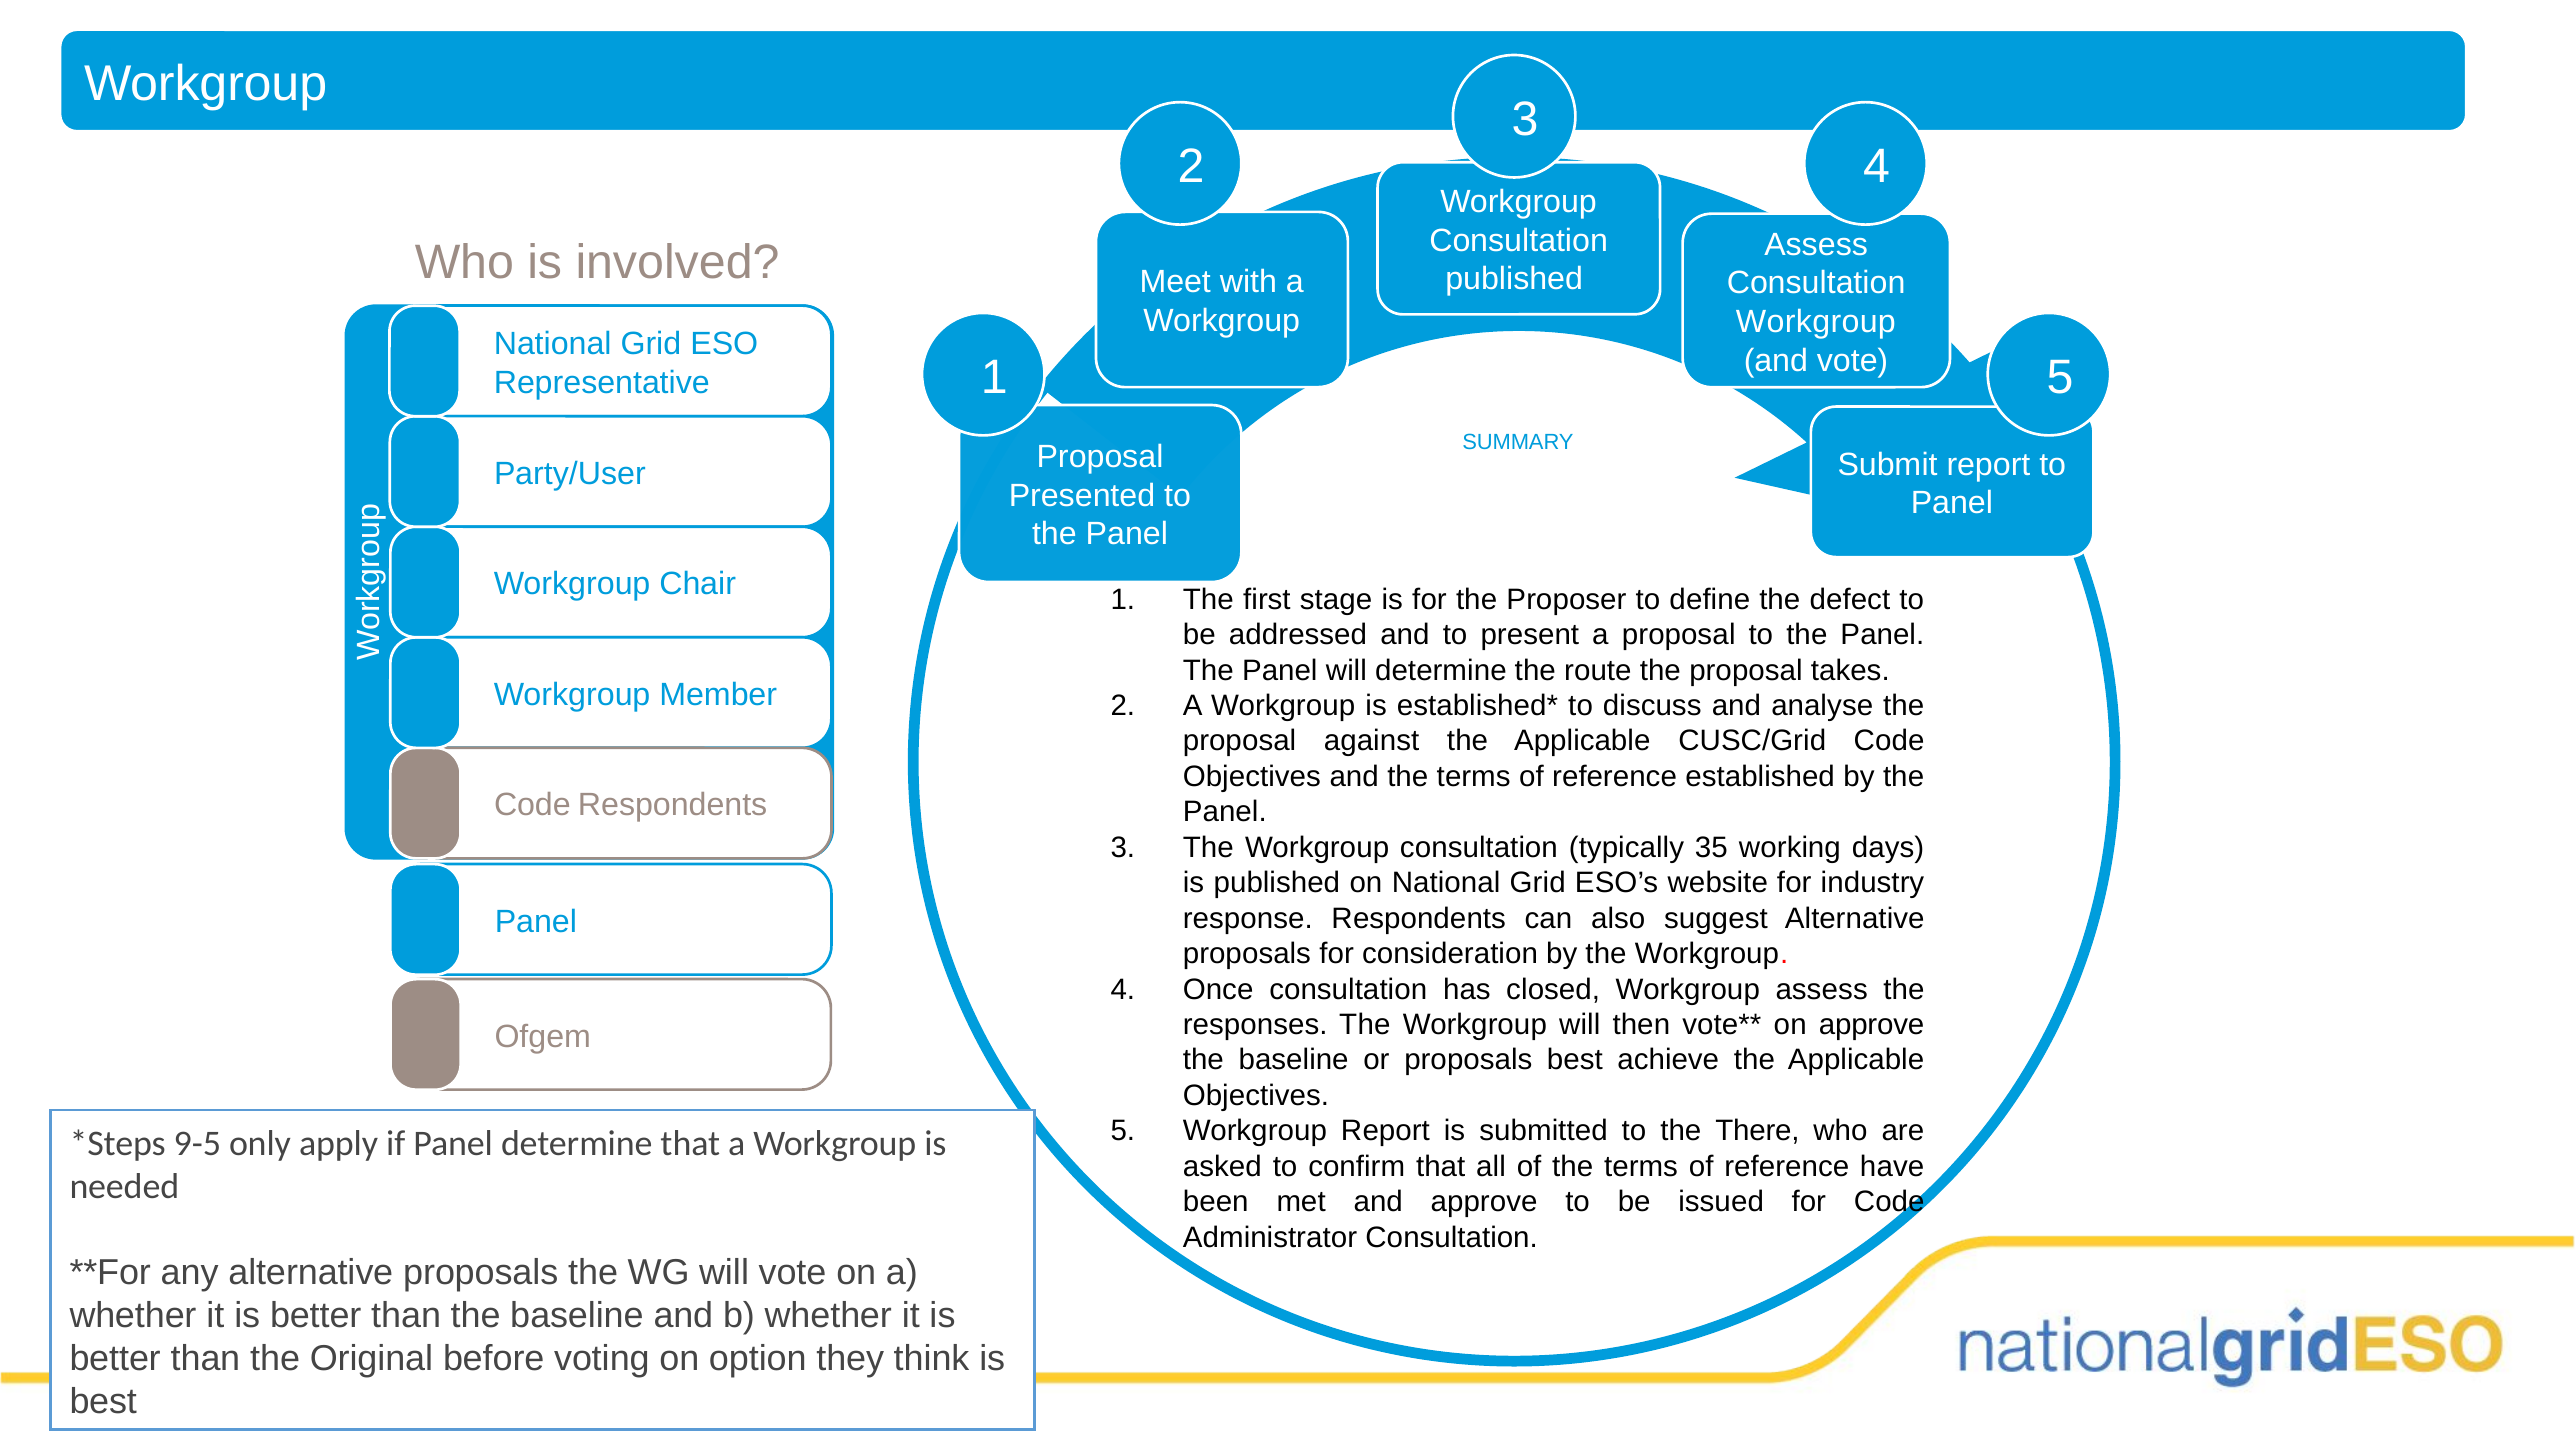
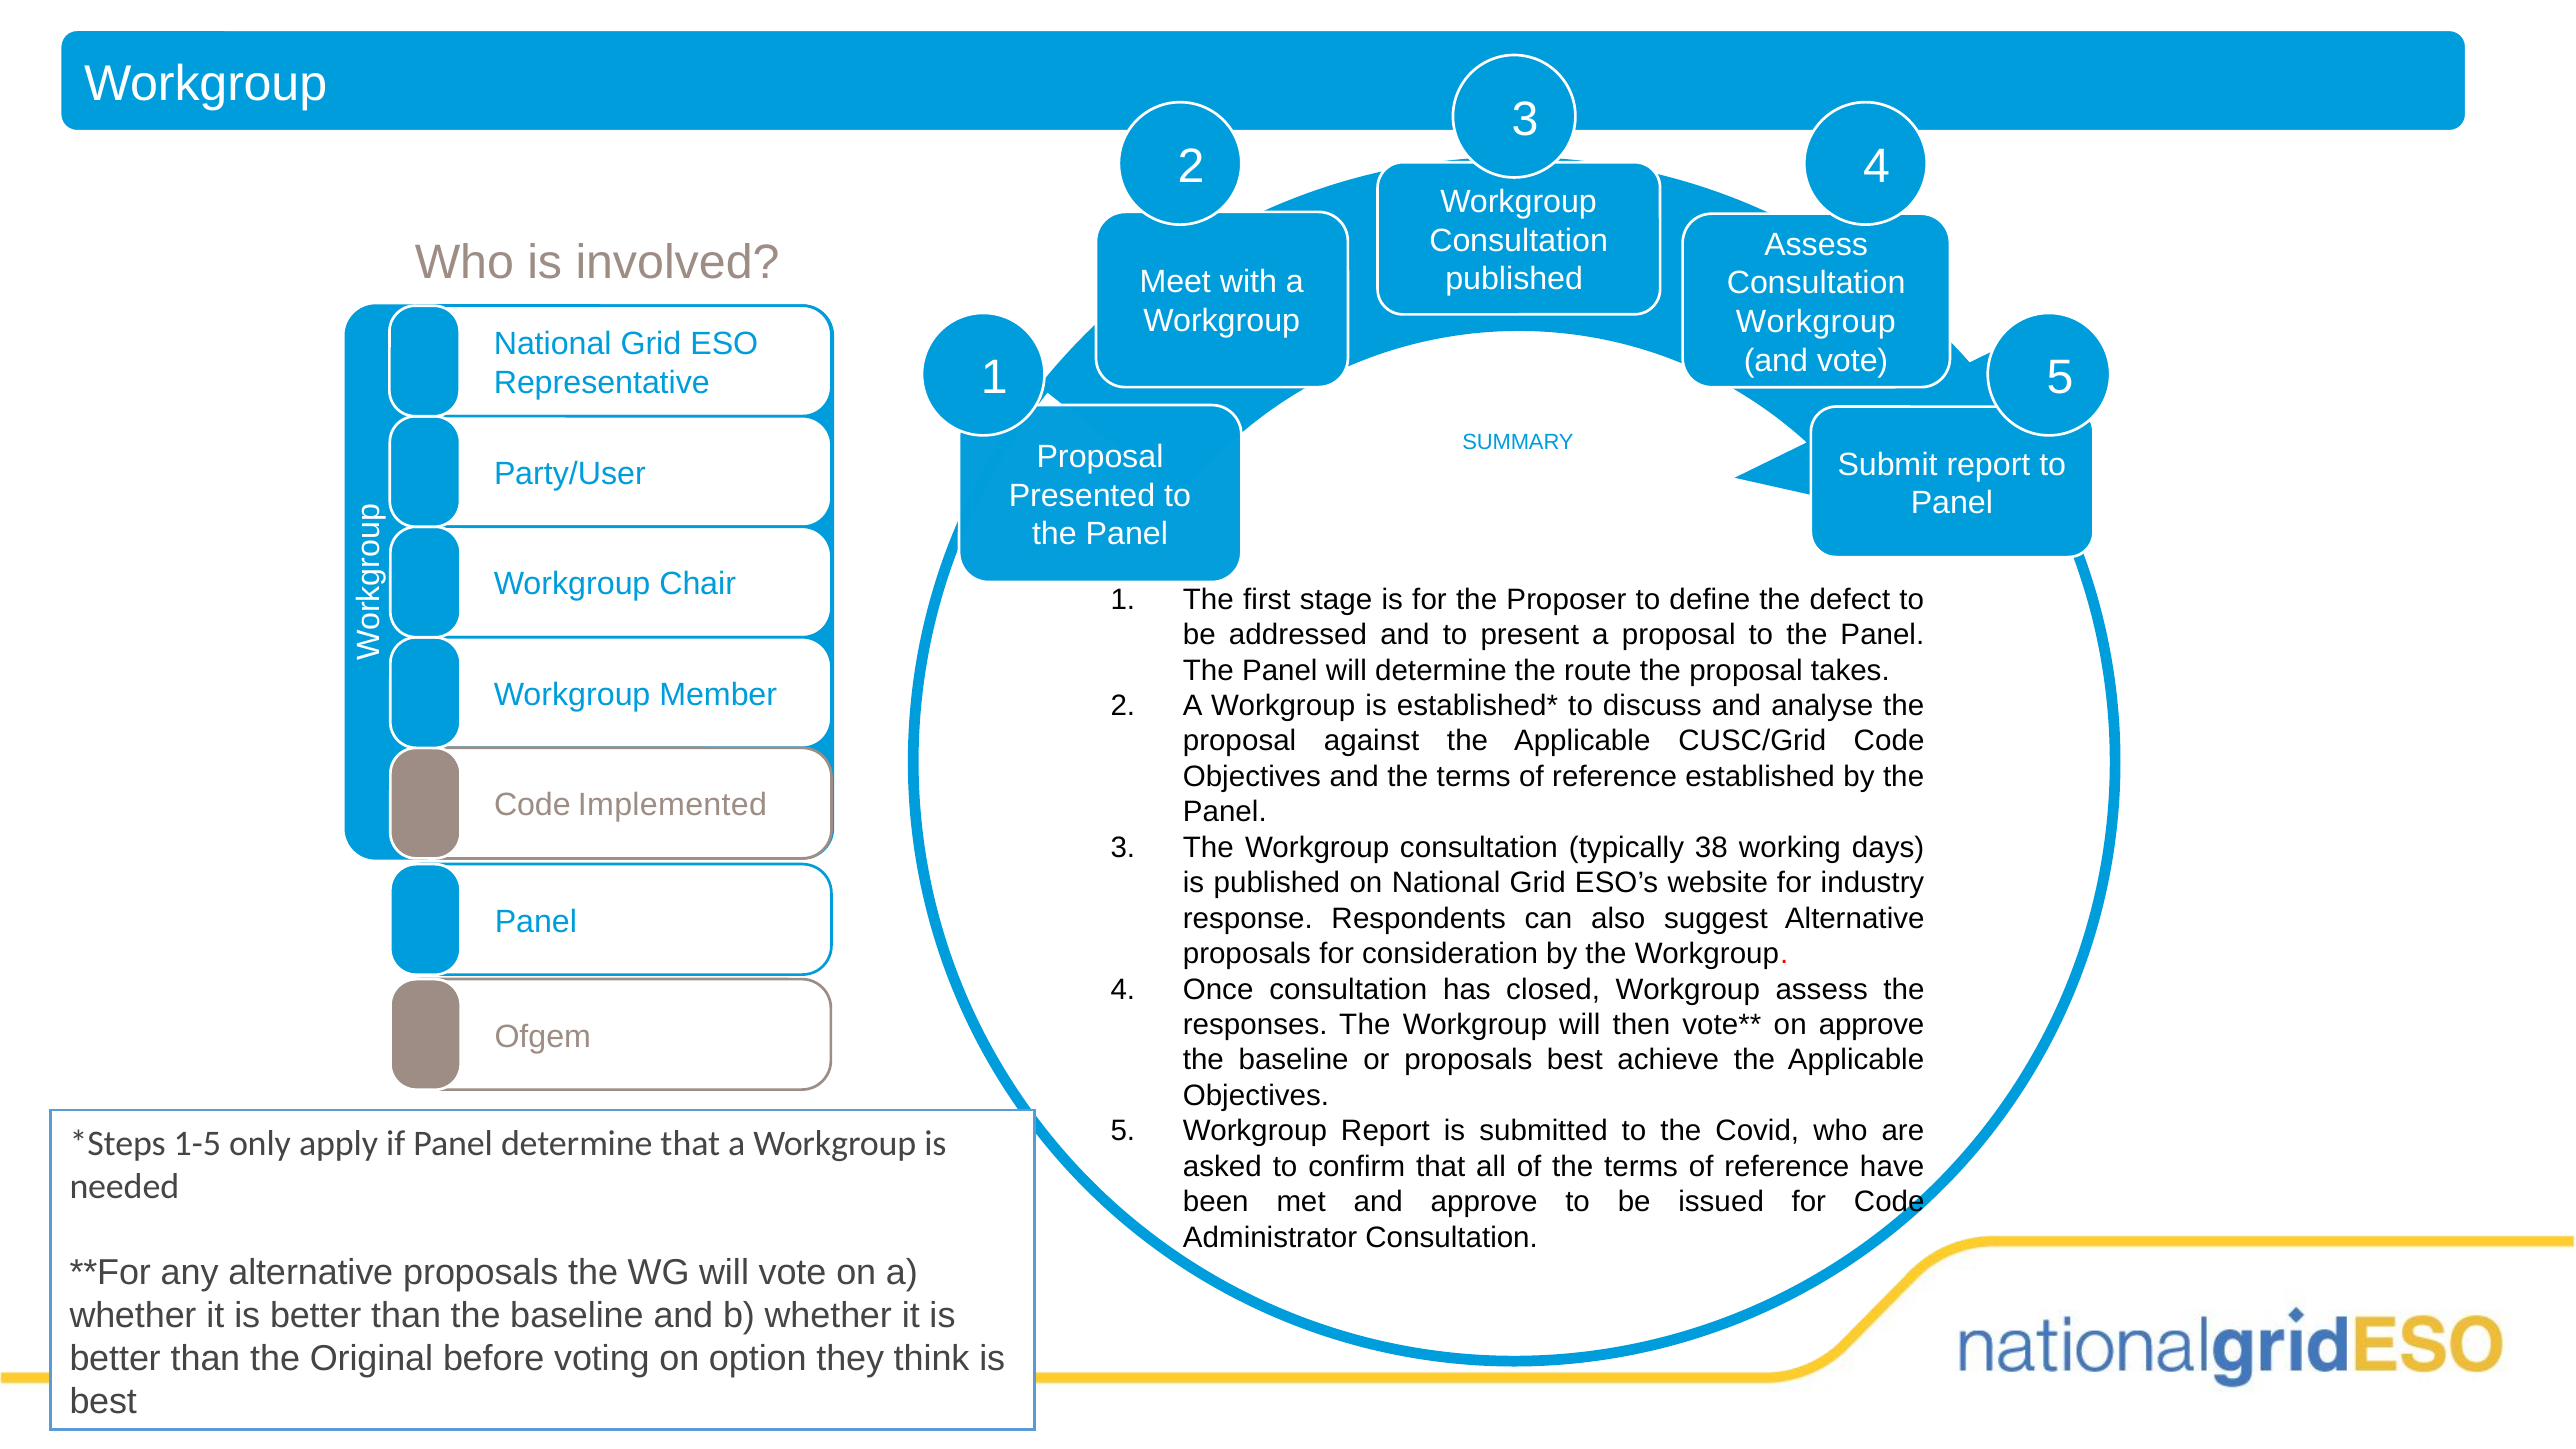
Code Respondents: Respondents -> Implemented
35: 35 -> 38
There: There -> Covid
9-5: 9-5 -> 1-5
